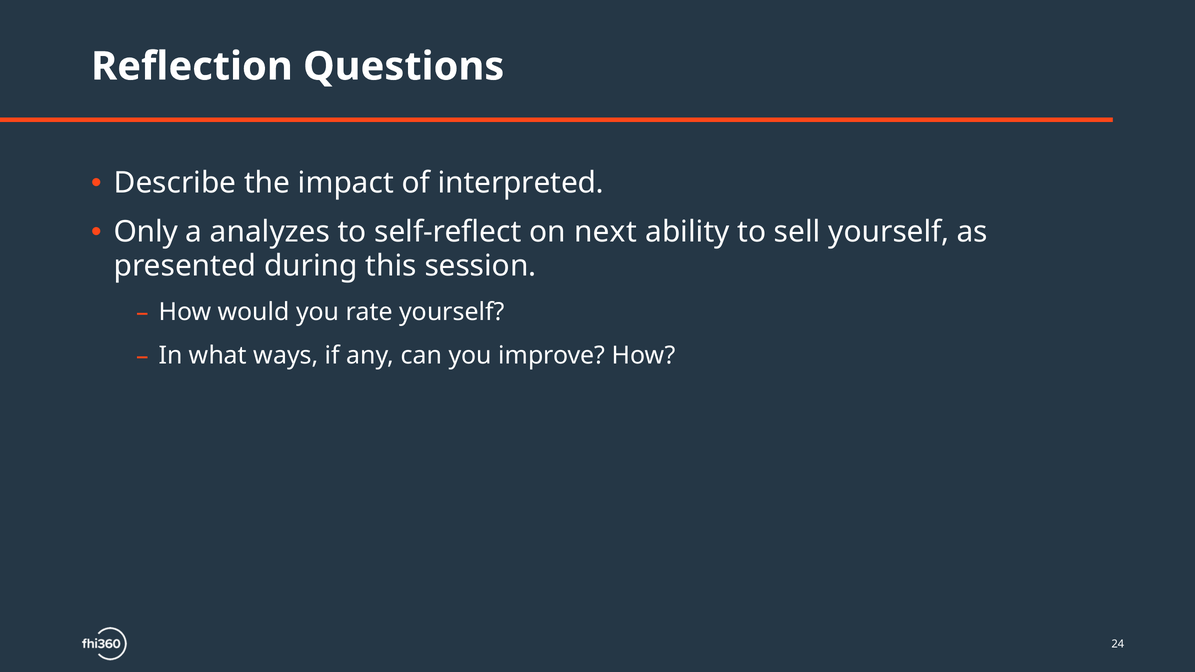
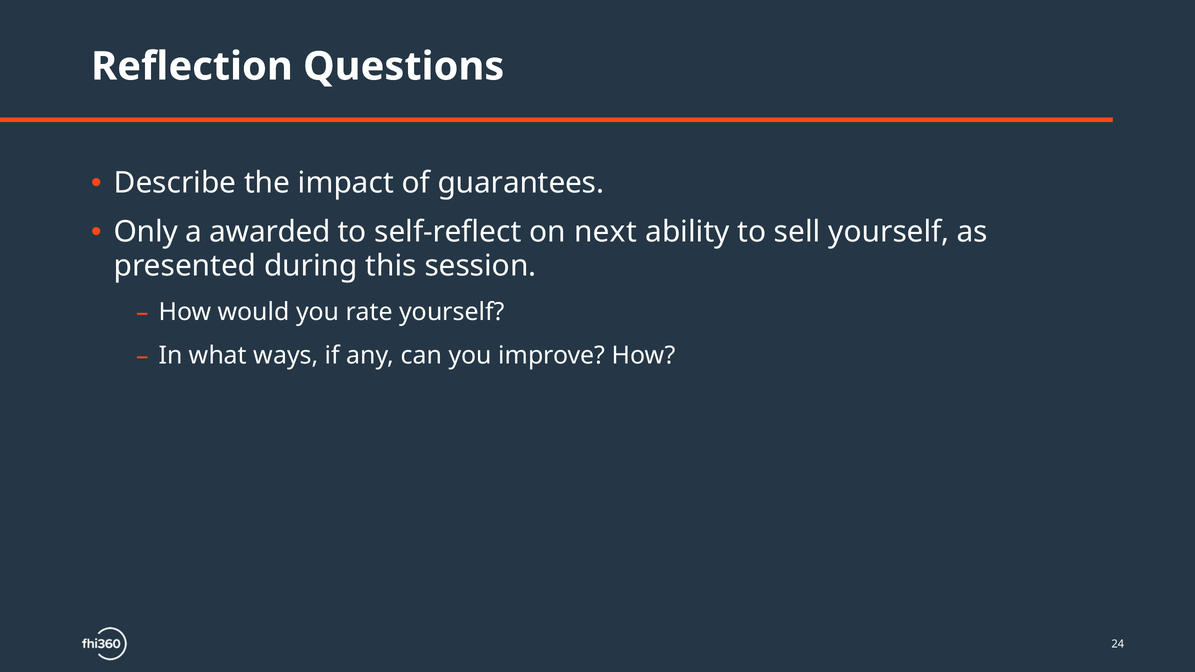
interpreted: interpreted -> guarantees
analyzes: analyzes -> awarded
